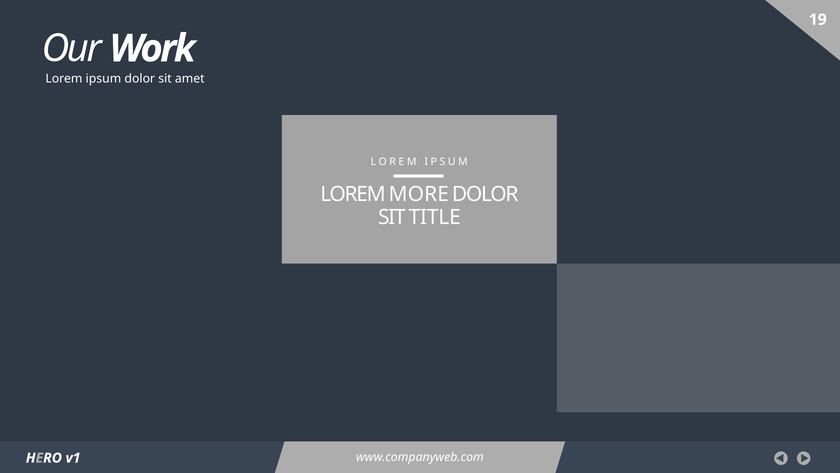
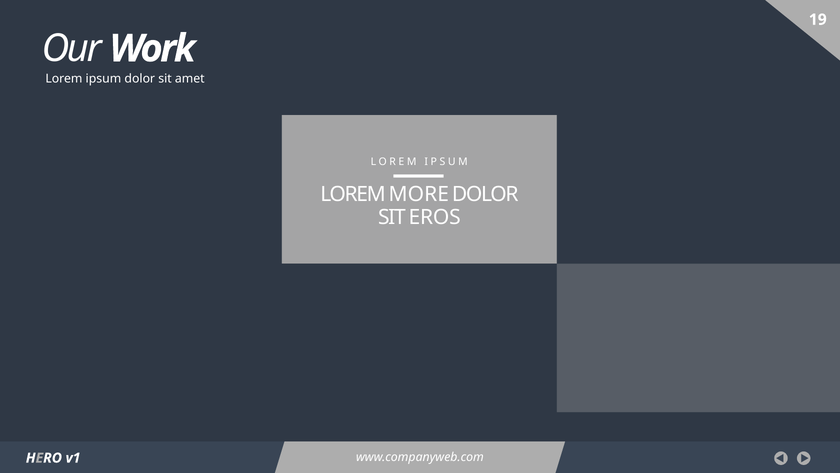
TITLE: TITLE -> EROS
